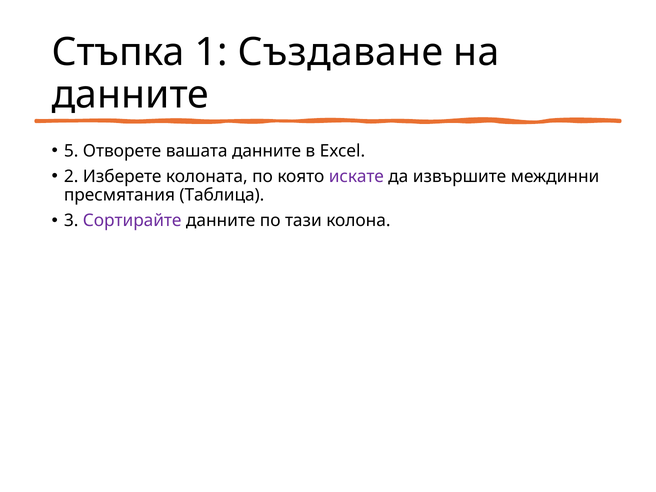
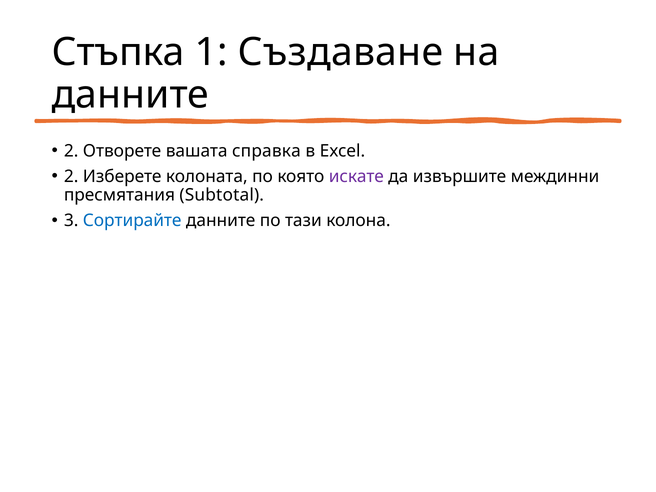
5 at (71, 151): 5 -> 2
вашата данните: данните -> справка
Таблица: Таблица -> Subtotal
Сортирайте colour: purple -> blue
